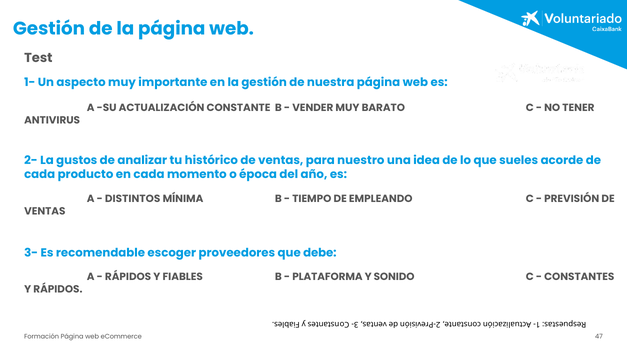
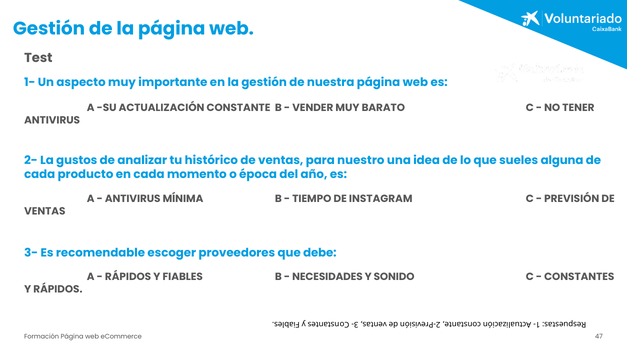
acorde: acorde -> alguna
DISTINTOS at (133, 199): DISTINTOS -> ANTIVIRUS
EMPLEANDO: EMPLEANDO -> INSTAGRAM
PLATAFORMA: PLATAFORMA -> NECESIDADES
